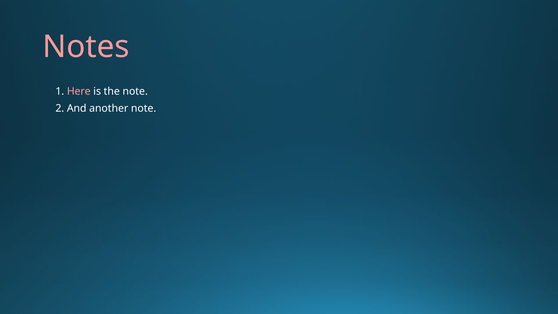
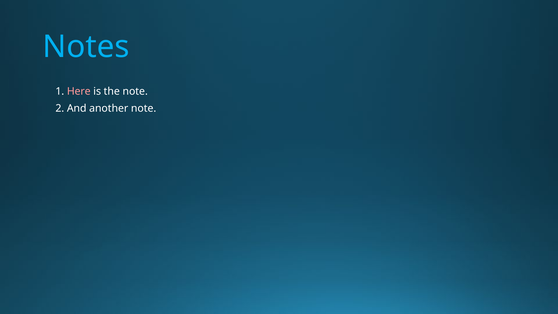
Notes colour: pink -> light blue
